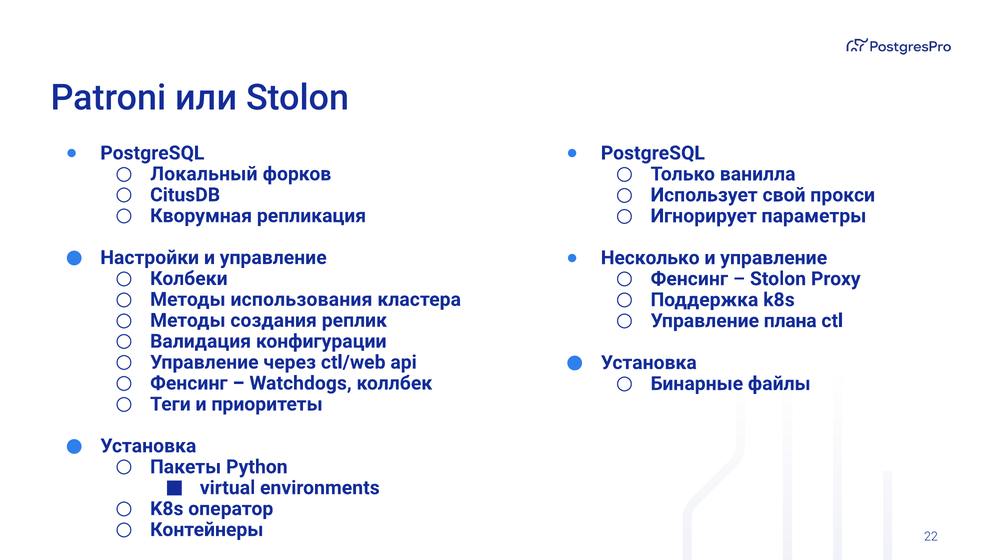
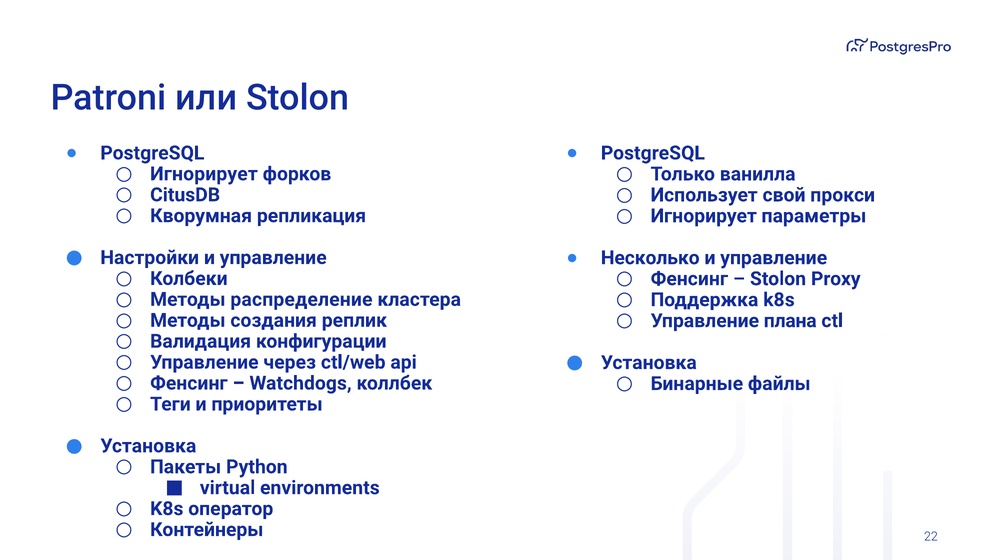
Локальный at (204, 174): Локальный -> Игнорирует
использования: использования -> распределение
